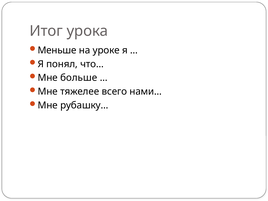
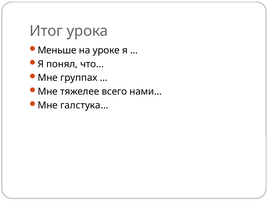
больше: больше -> группах
рубашку…: рубашку… -> галстука…
